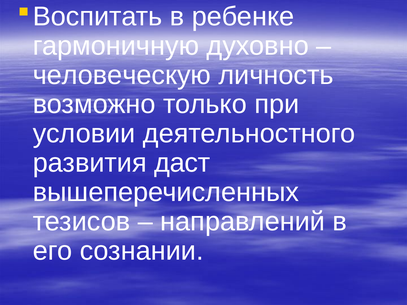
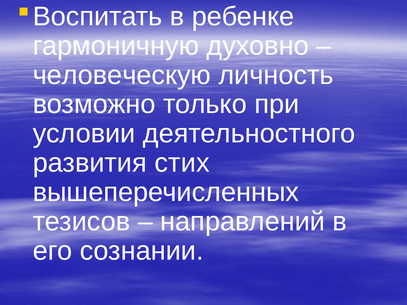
даст: даст -> стих
